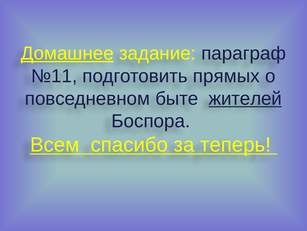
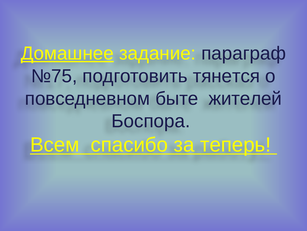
№11: №11 -> №75
прямых: прямых -> тянется
жителей underline: present -> none
